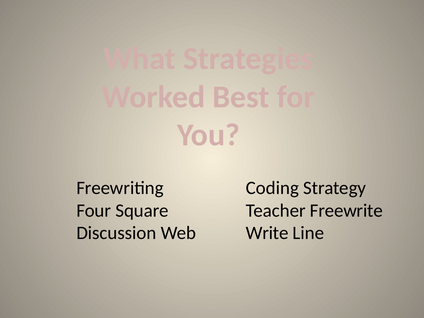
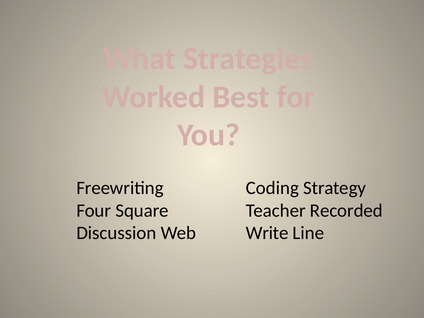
Freewrite: Freewrite -> Recorded
